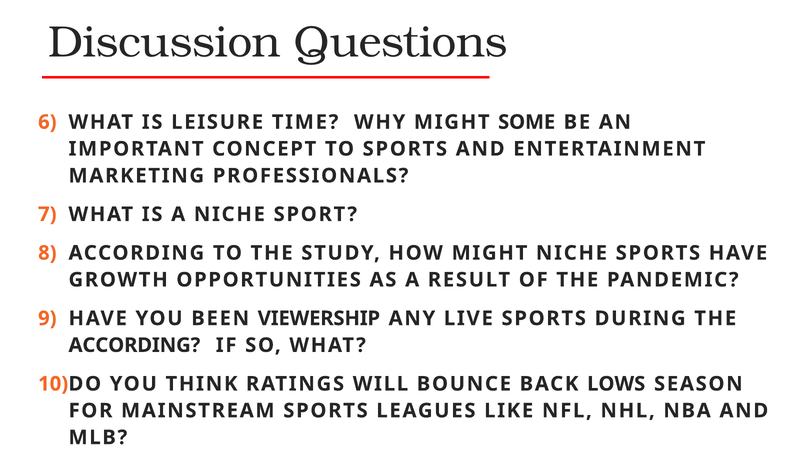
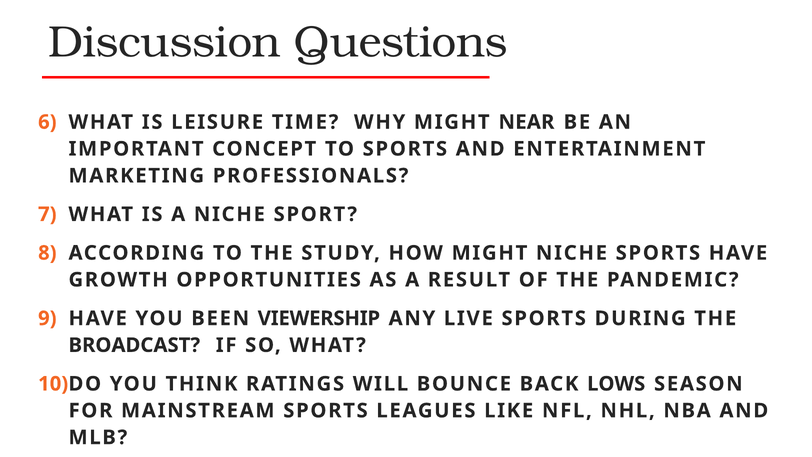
SOME: SOME -> NEAR
ACCORDING at (134, 345): ACCORDING -> BROADCAST
